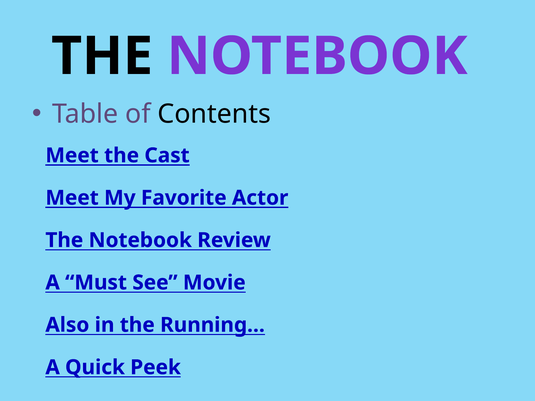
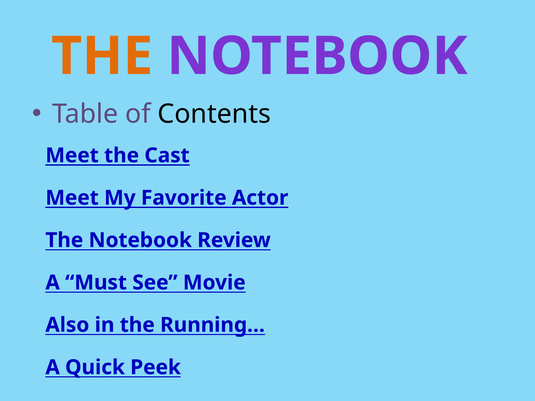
THE at (102, 56) colour: black -> orange
